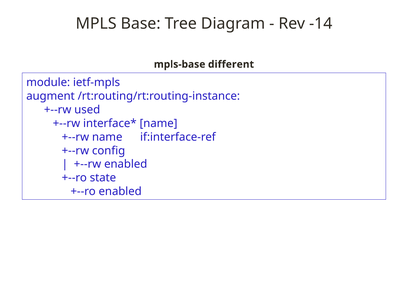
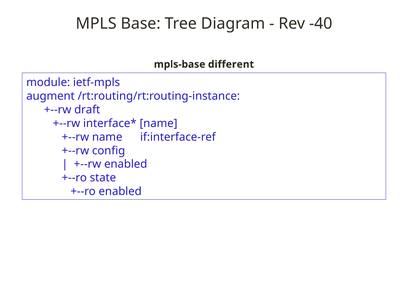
-14: -14 -> -40
used: used -> draft
